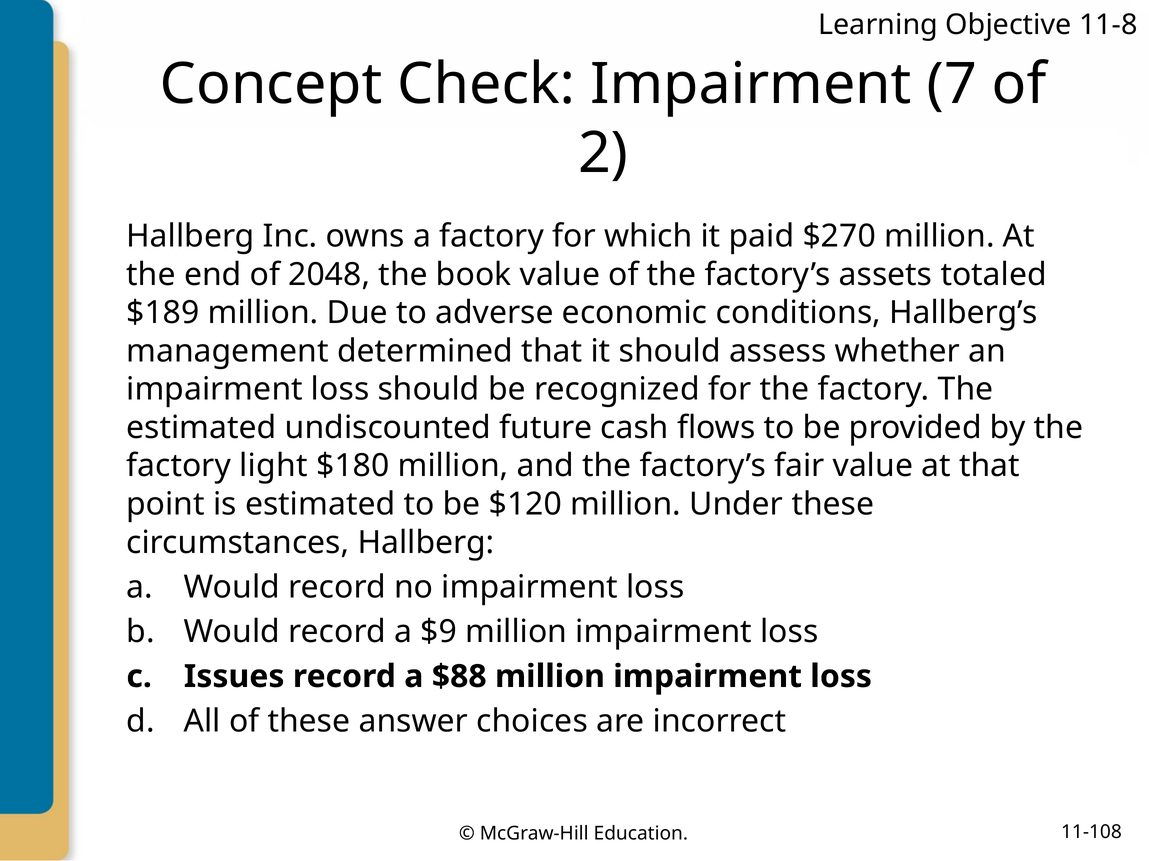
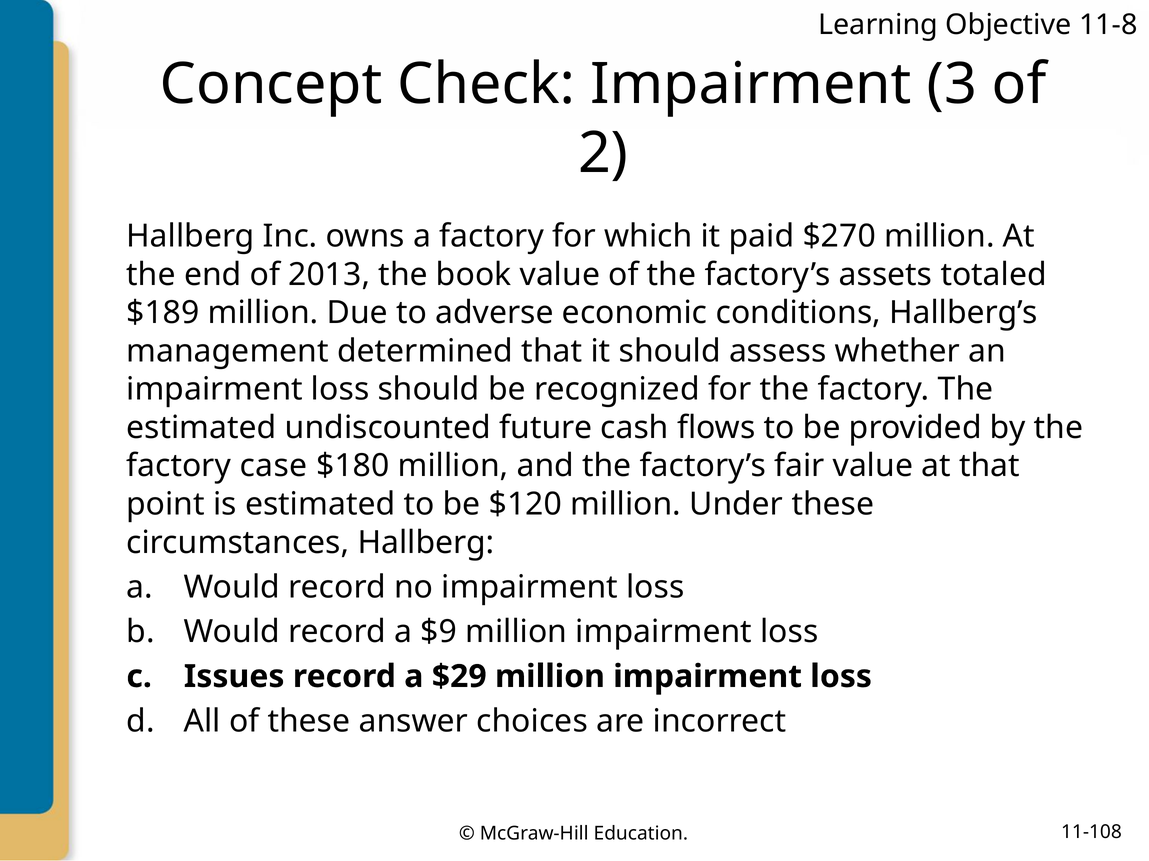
7: 7 -> 3
2048: 2048 -> 2013
light: light -> case
$88: $88 -> $29
